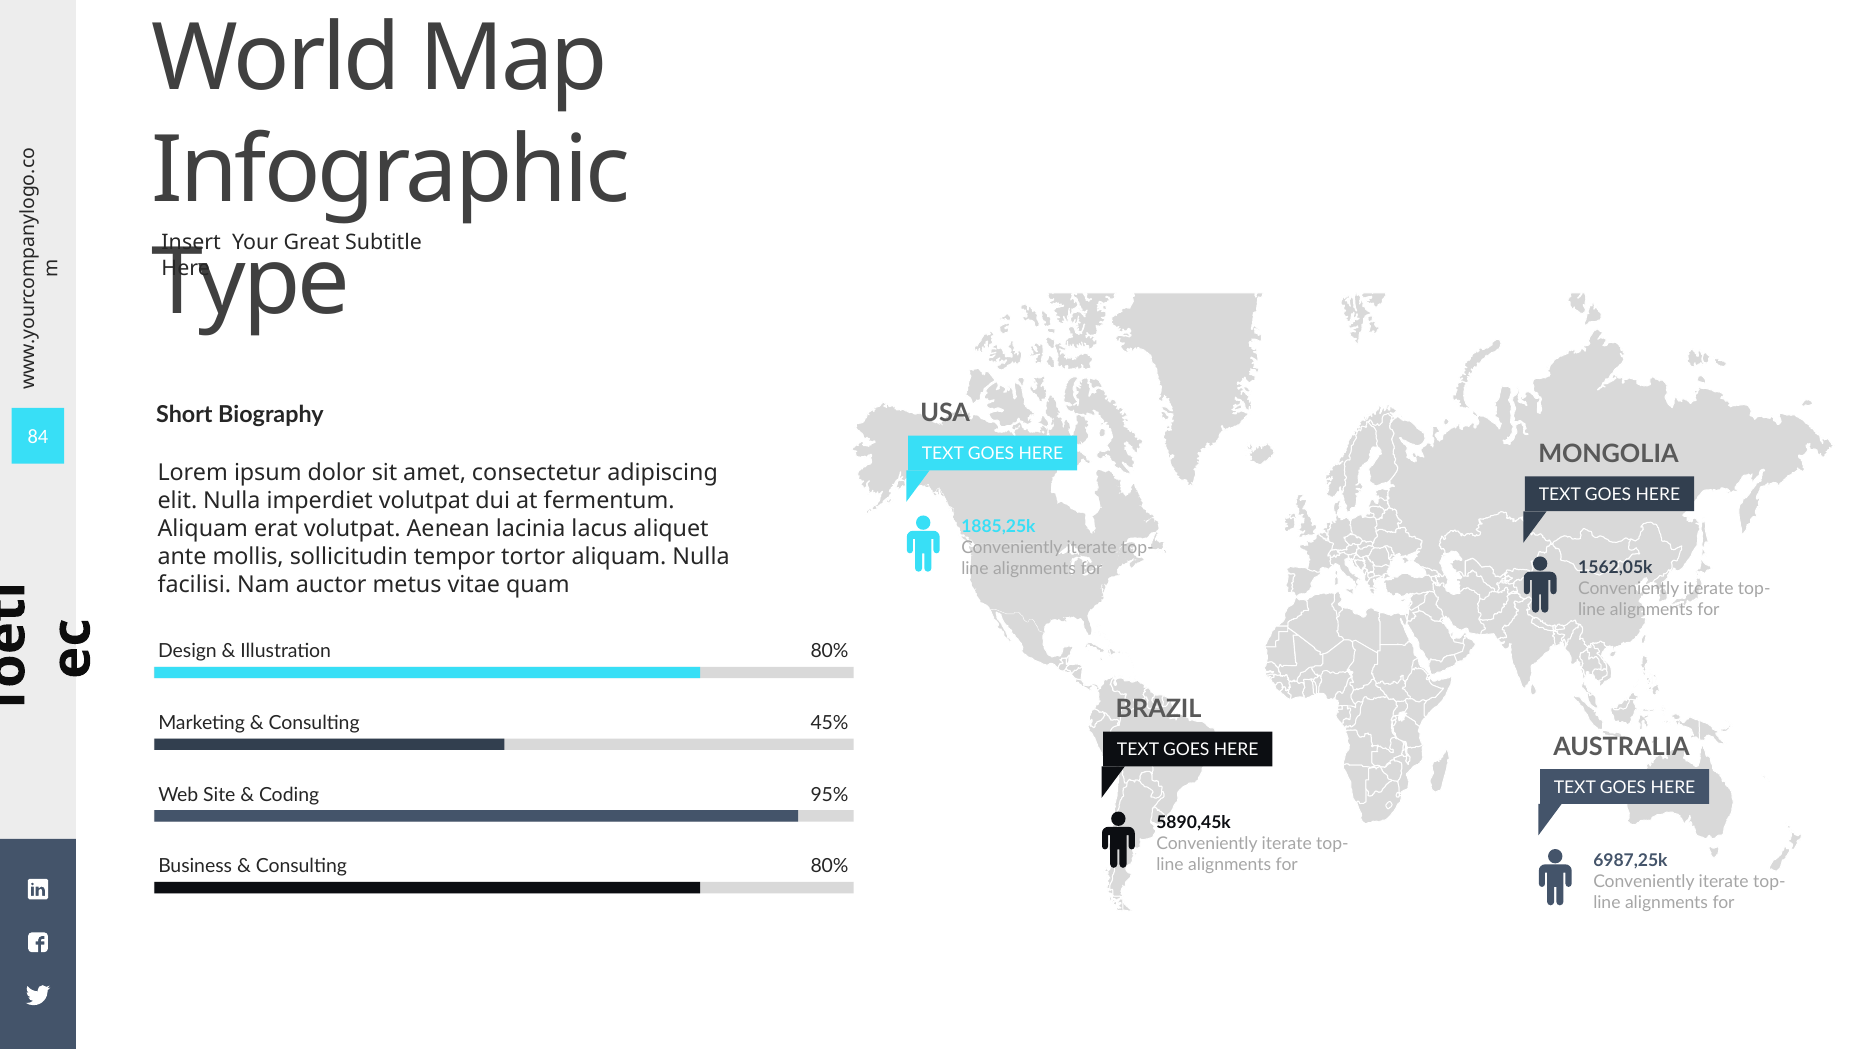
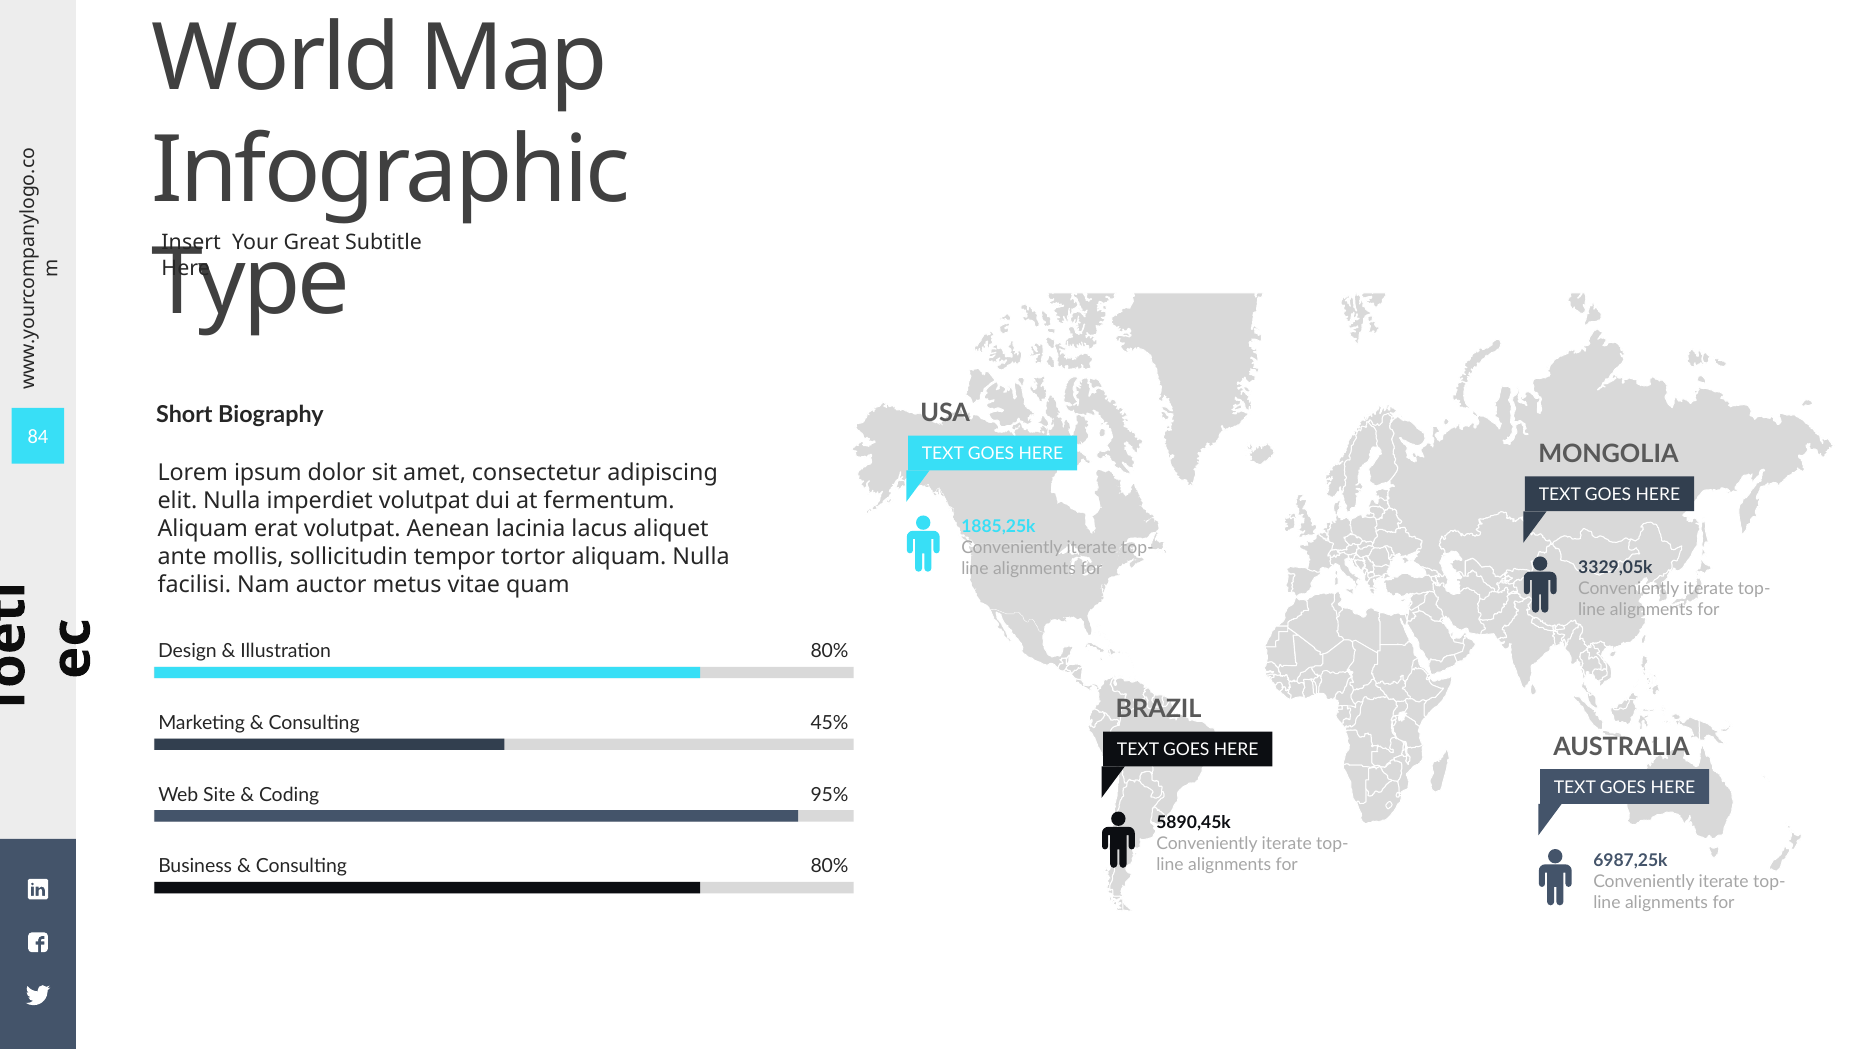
1562,05k: 1562,05k -> 3329,05k
